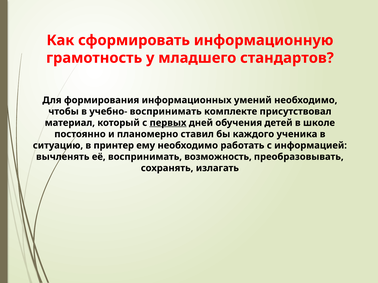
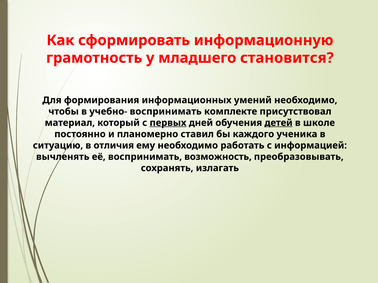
стандартов: стандартов -> становится
детей underline: none -> present
принтер: принтер -> отличия
